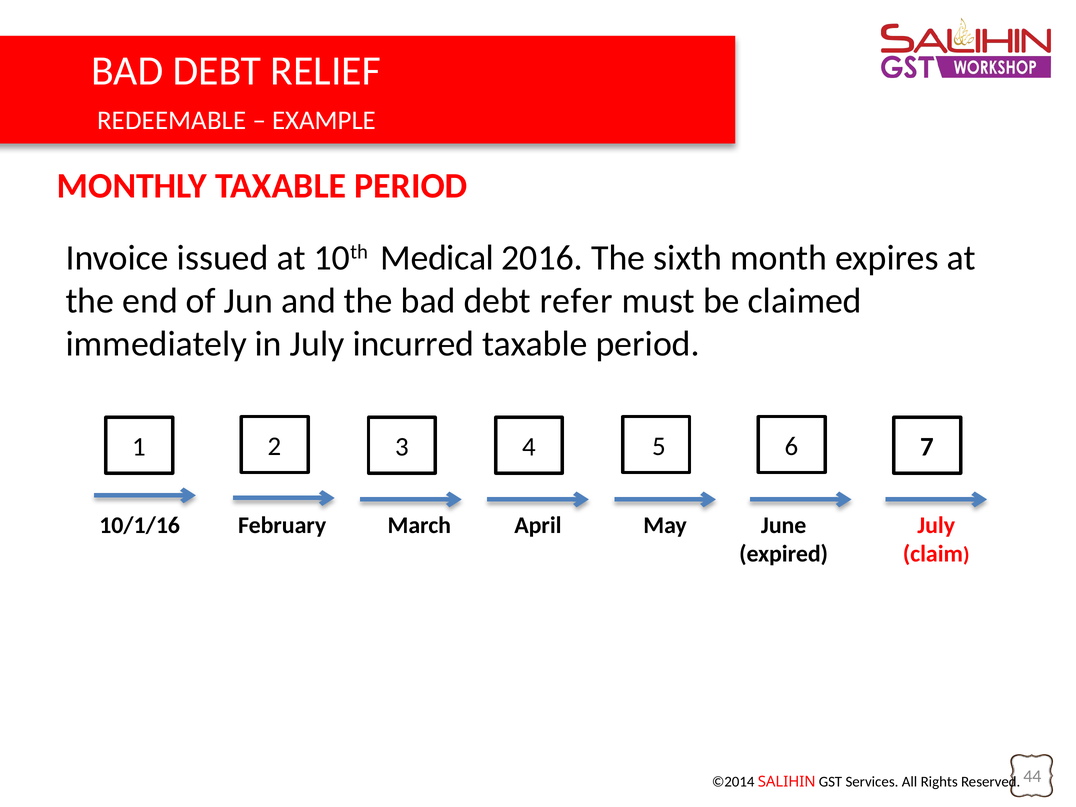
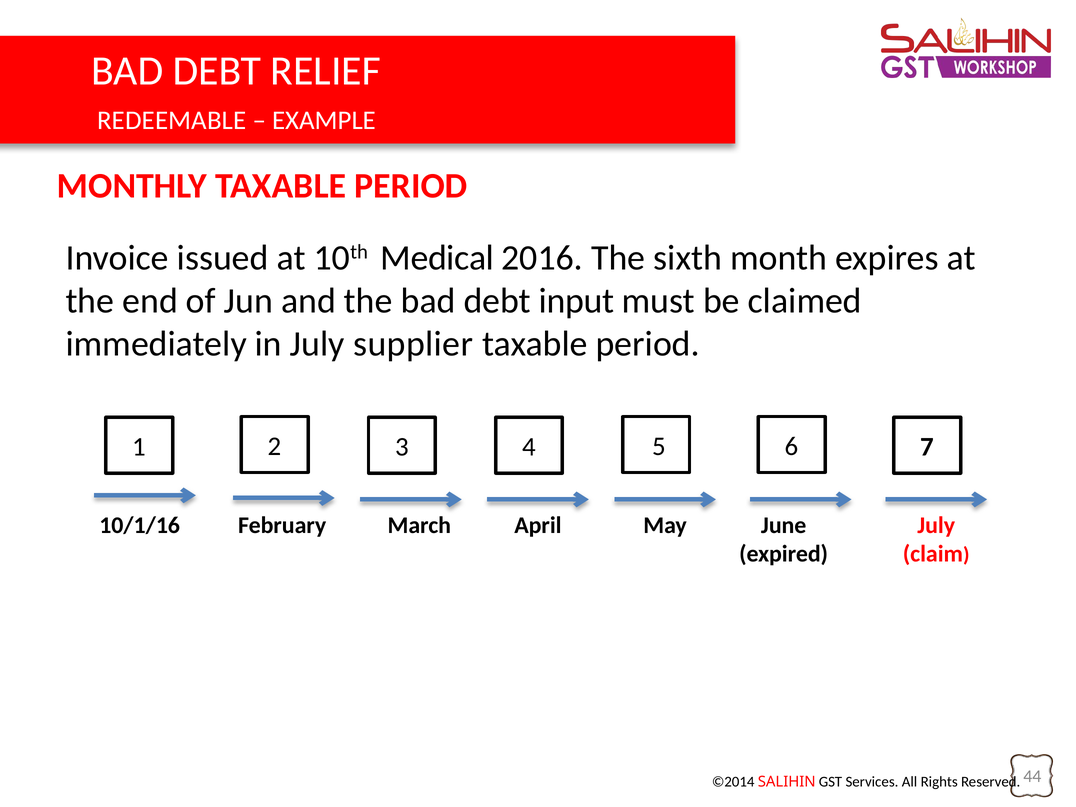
refer: refer -> input
incurred: incurred -> supplier
